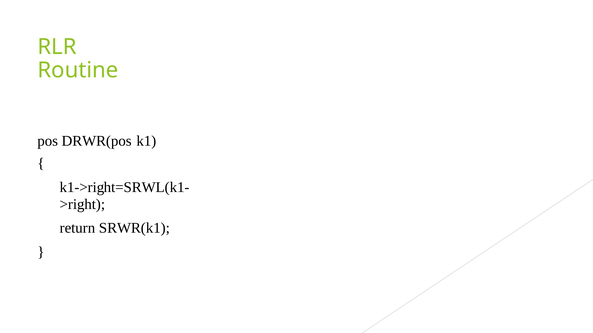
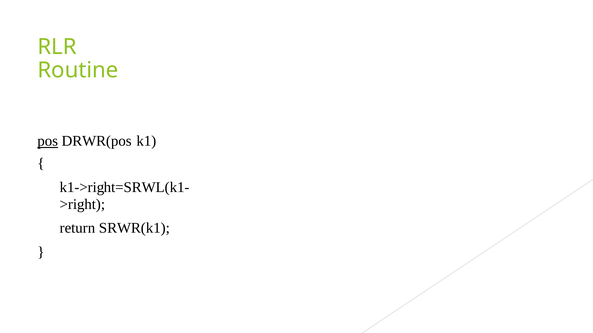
pos underline: none -> present
